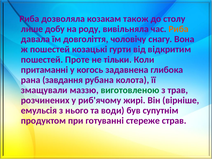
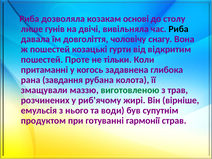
також: також -> основі
добу: добу -> гунів
роду: роду -> двічі
Риба at (179, 29) colour: orange -> black
стереже: стереже -> гармонії
